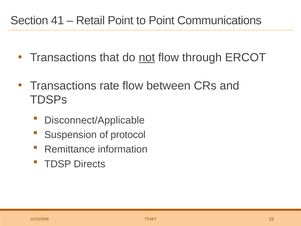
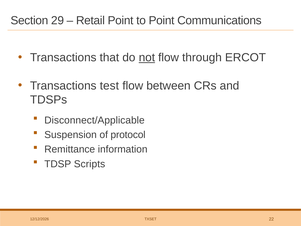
41: 41 -> 29
rate: rate -> test
Directs: Directs -> Scripts
